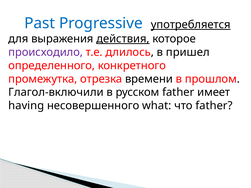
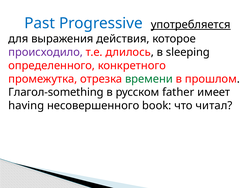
действия underline: present -> none
пришел: пришел -> sleeping
времени colour: black -> green
Глагол-включили: Глагол-включили -> Глагол-something
what: what -> book
что father: father -> читал
